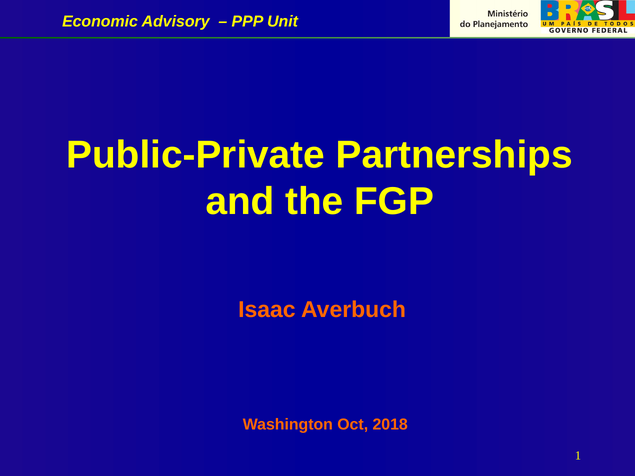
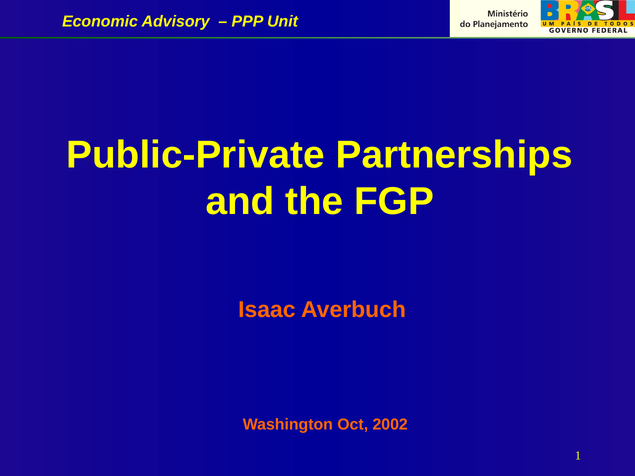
2018: 2018 -> 2002
